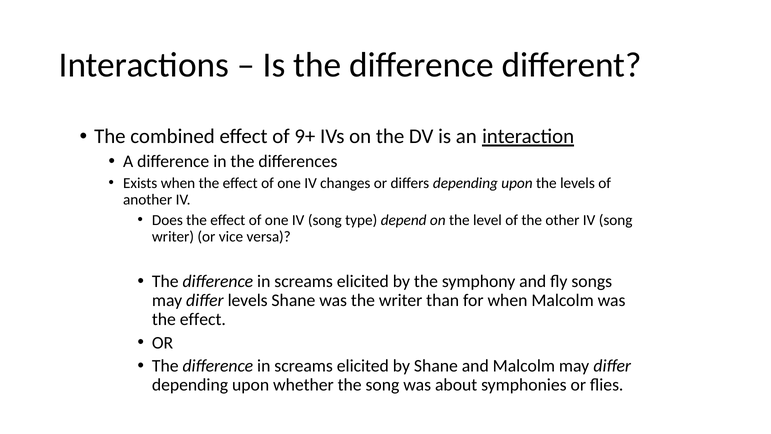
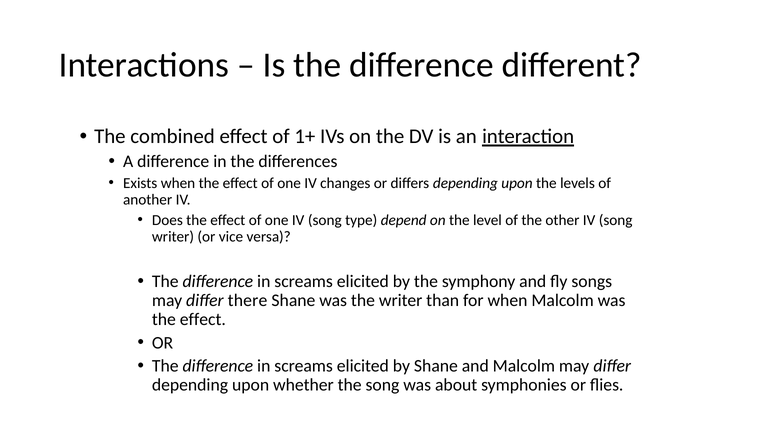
9+: 9+ -> 1+
differ levels: levels -> there
